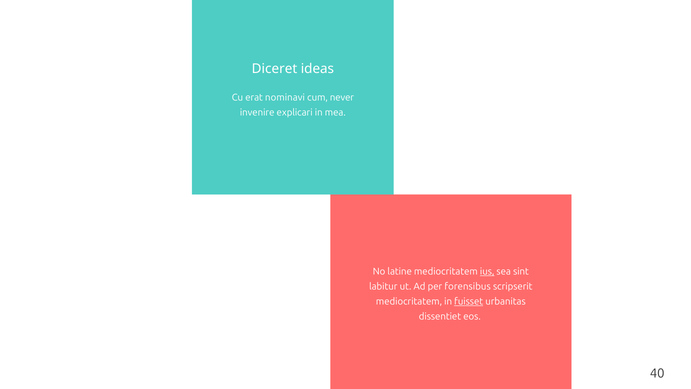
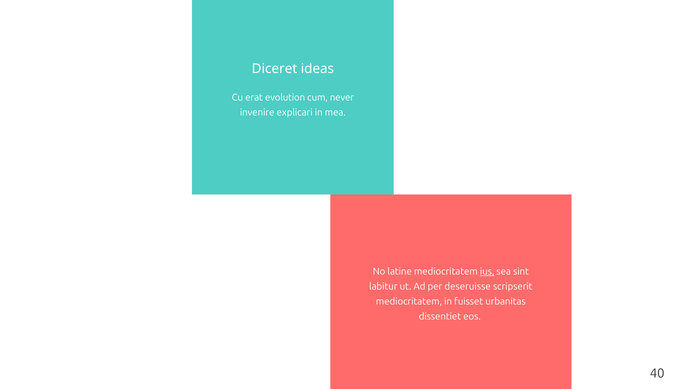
nominavi: nominavi -> evolution
forensibus: forensibus -> deseruisse
fuisset underline: present -> none
